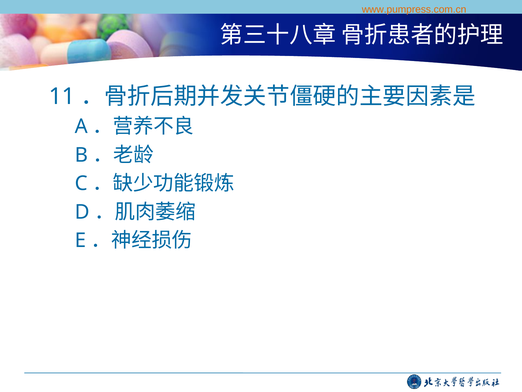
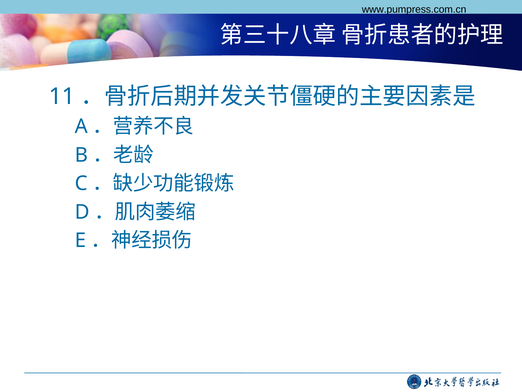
www.pumpress.com.cn colour: orange -> black
